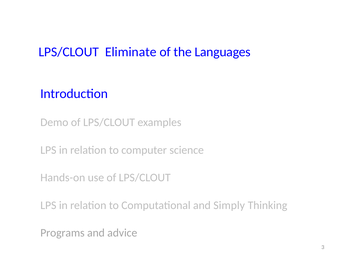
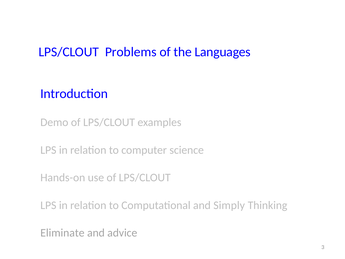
Eliminate: Eliminate -> Problems
Programs: Programs -> Eliminate
